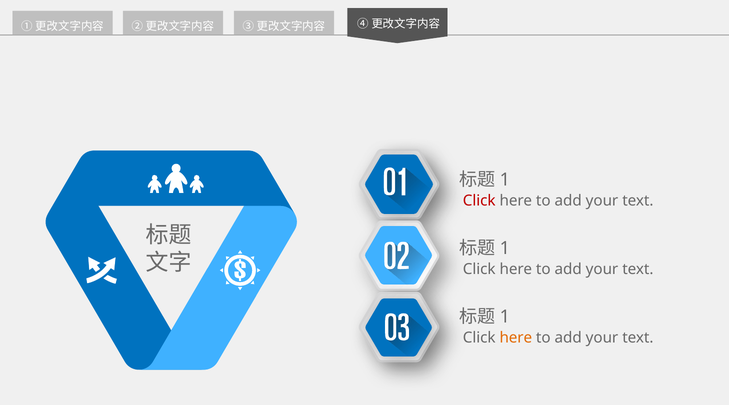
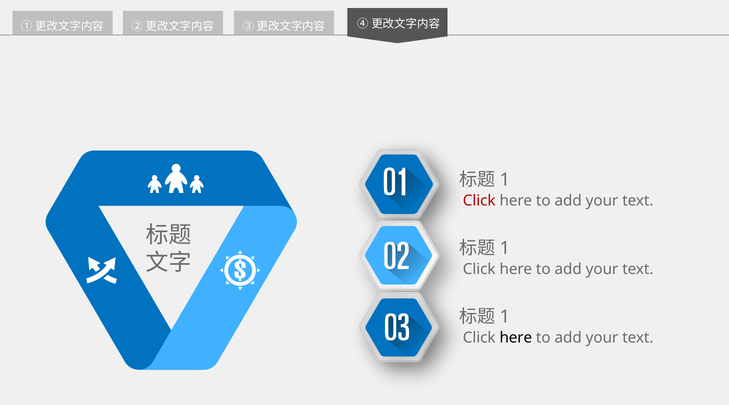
here at (516, 338) colour: orange -> black
